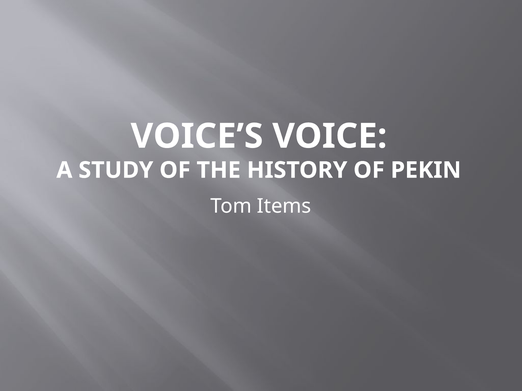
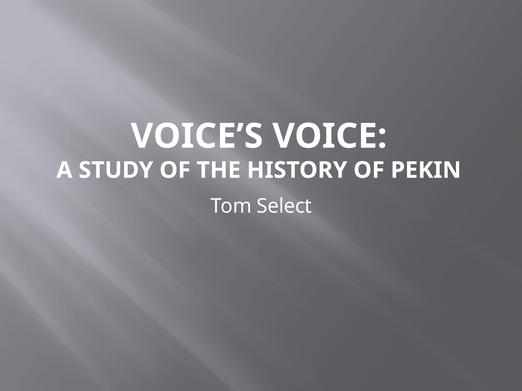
Items: Items -> Select
